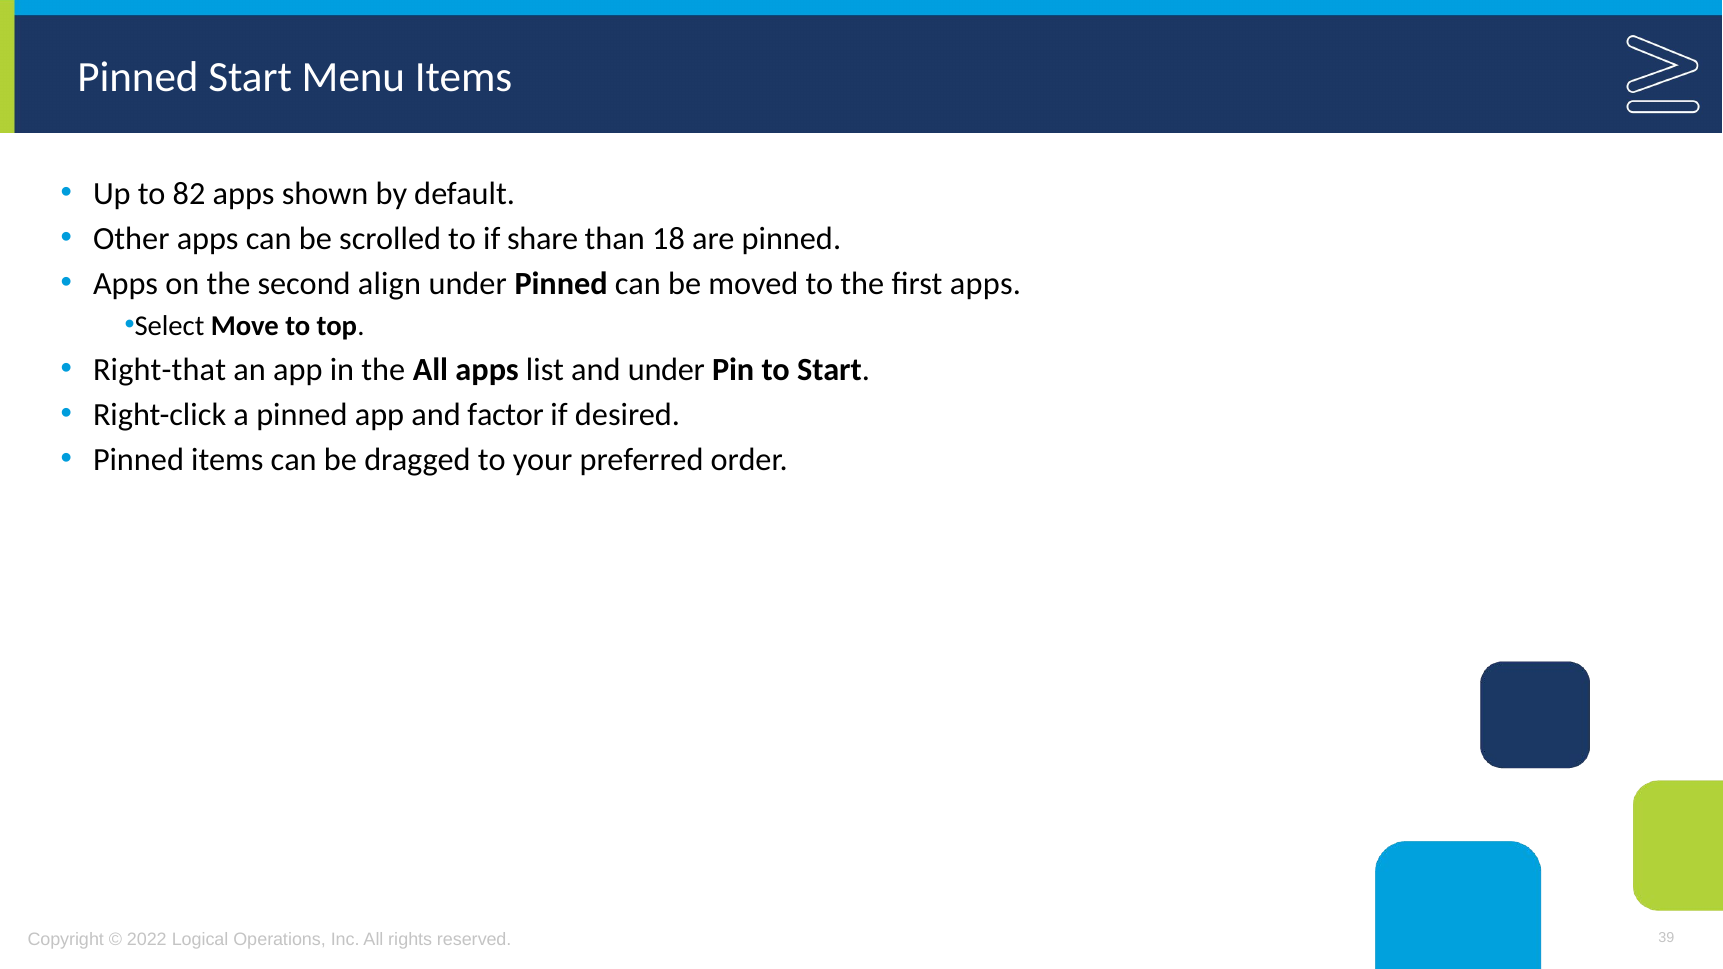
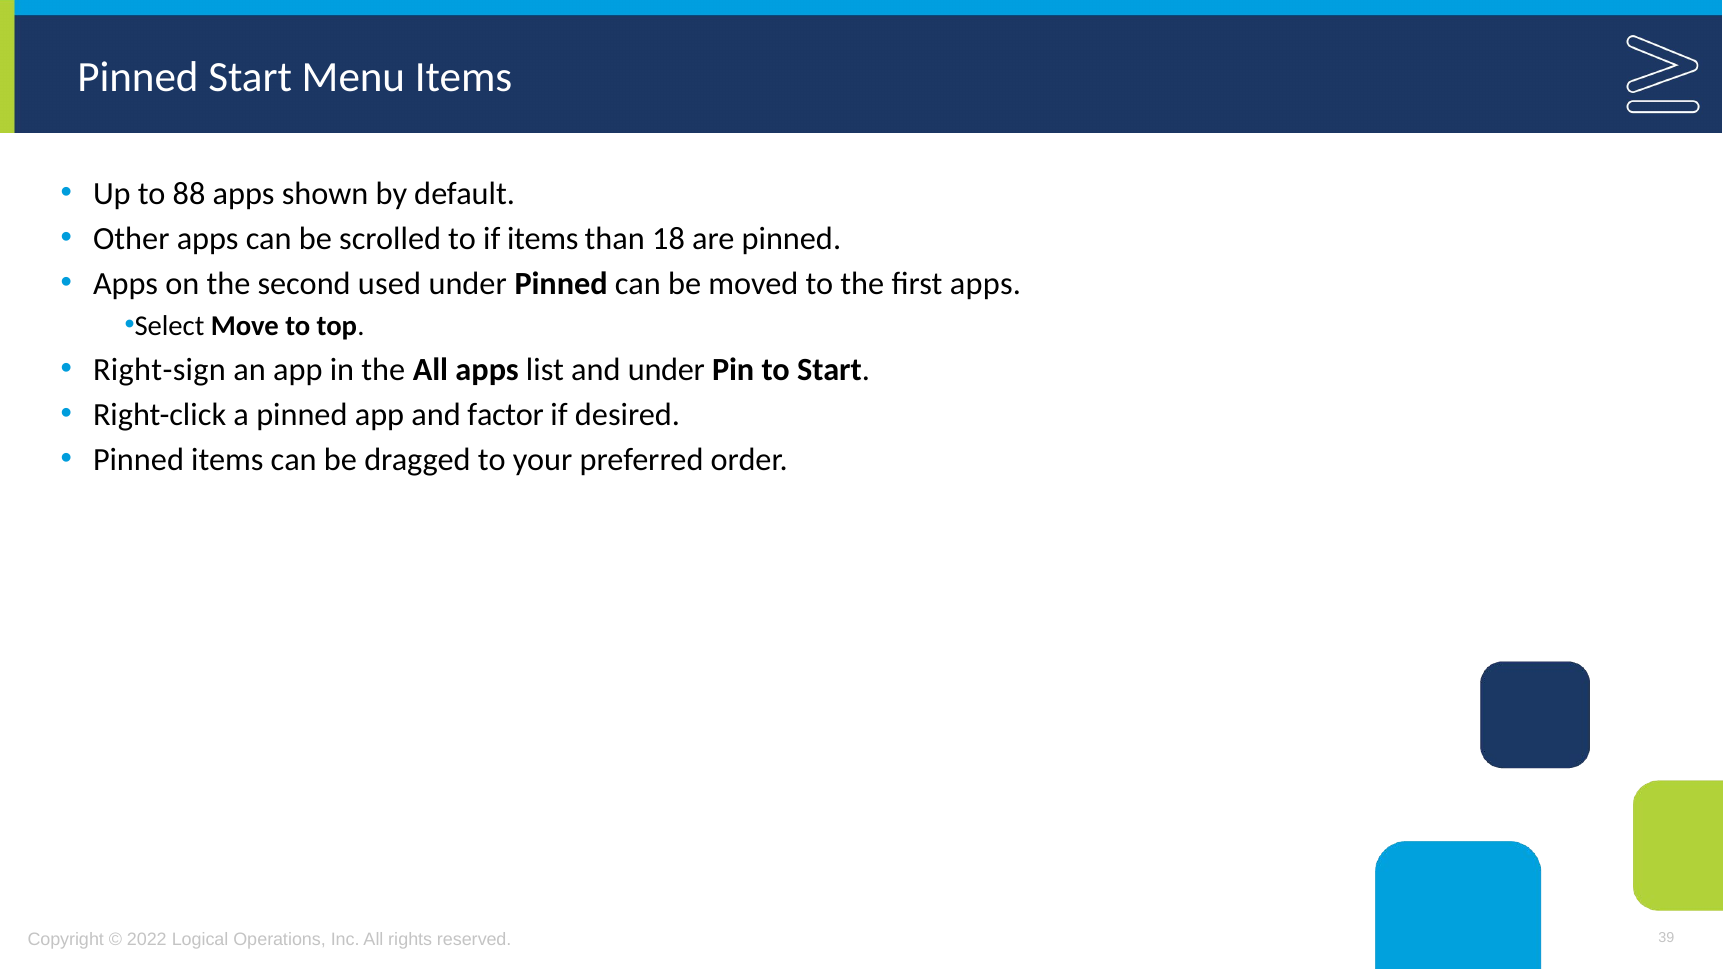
82: 82 -> 88
if share: share -> items
align: align -> used
Right-that: Right-that -> Right-sign
